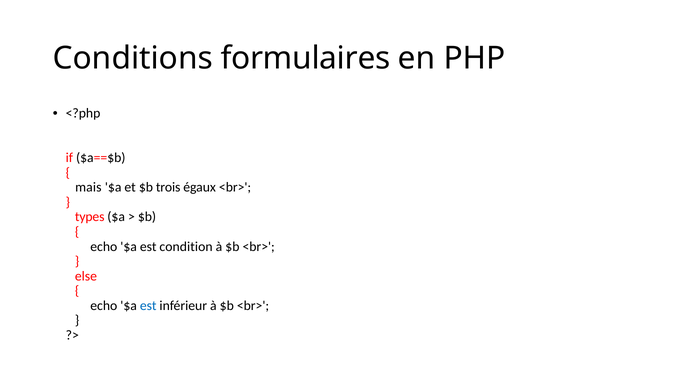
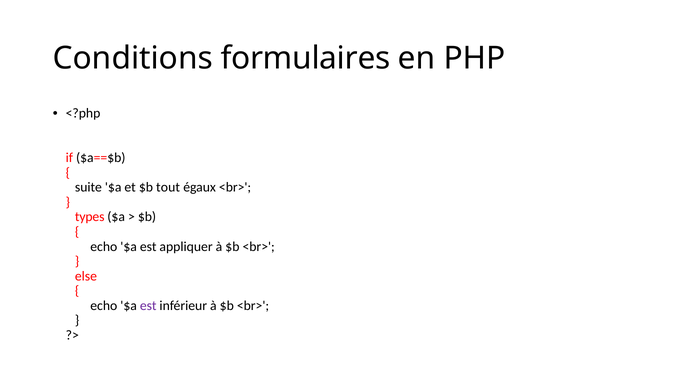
mais: mais -> suite
trois: trois -> tout
condition: condition -> appliquer
est at (148, 306) colour: blue -> purple
